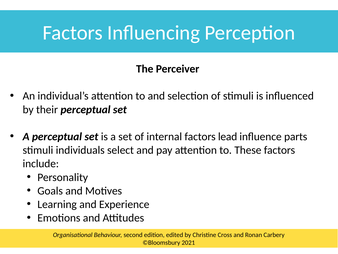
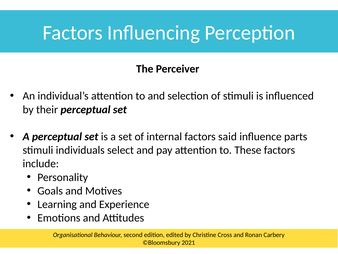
lead: lead -> said
